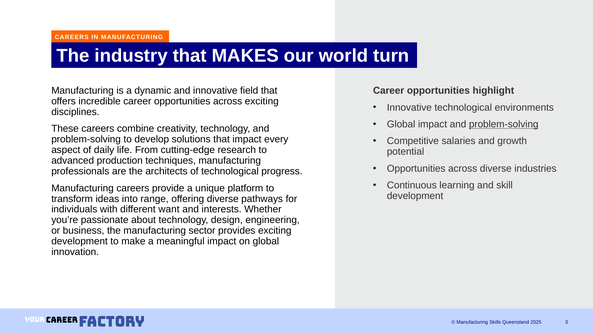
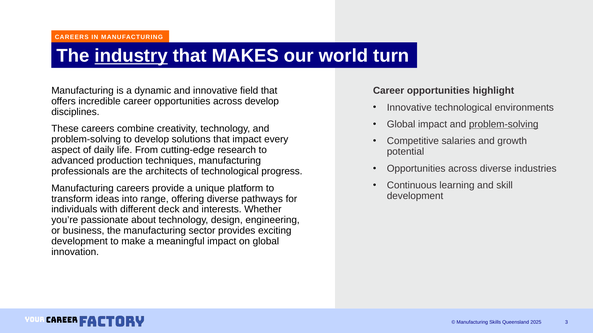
industry underline: none -> present
across exciting: exciting -> develop
want: want -> deck
